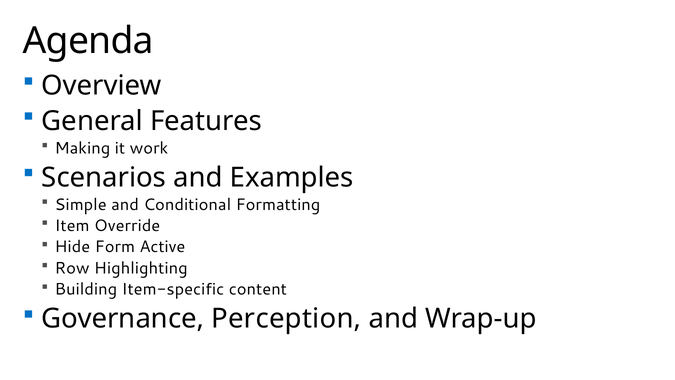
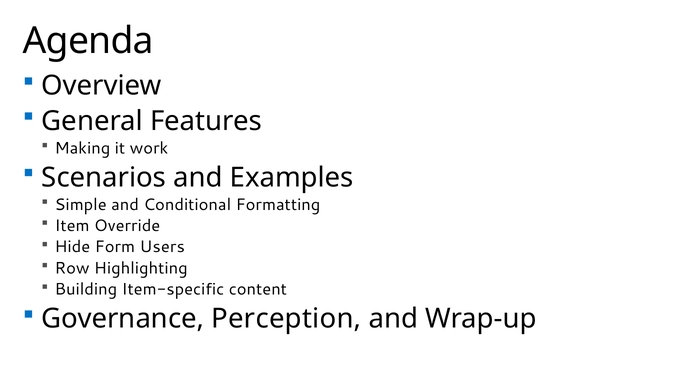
Active: Active -> Users
